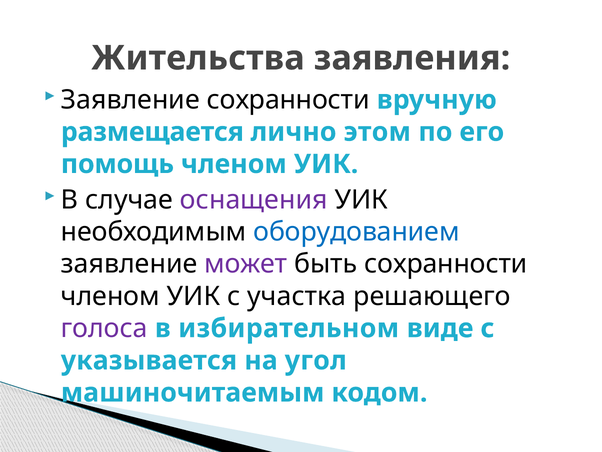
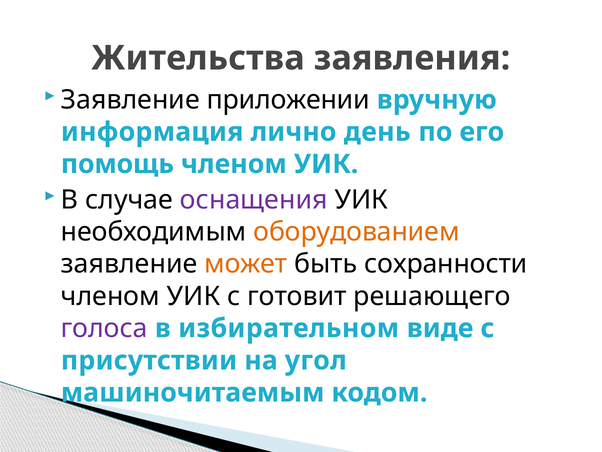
Заявление сохранности: сохранности -> приложении
размещается: размещается -> информация
этом: этом -> день
оборудованием colour: blue -> orange
может colour: purple -> orange
участка: участка -> готовит
указывается: указывается -> присутствии
